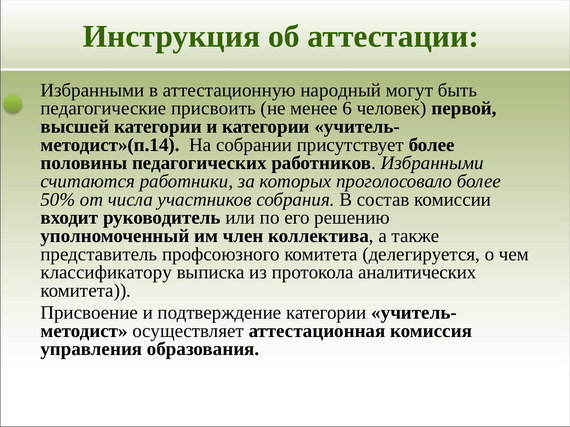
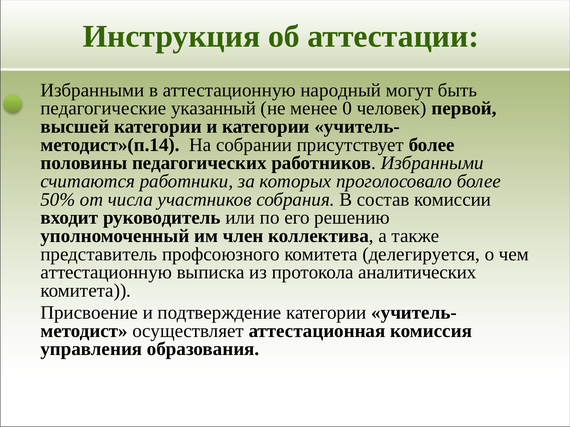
присвоить: присвоить -> указанный
6: 6 -> 0
классификатору at (106, 273): классификатору -> аттестационную
